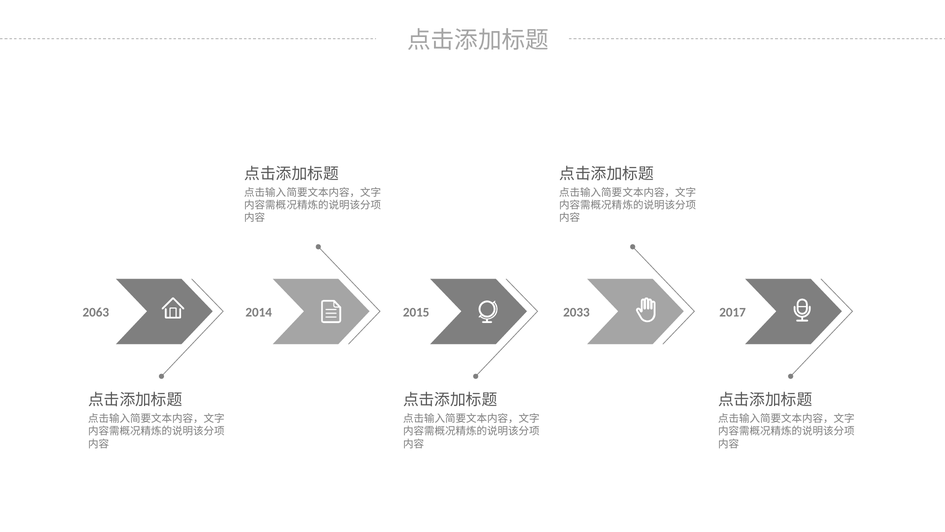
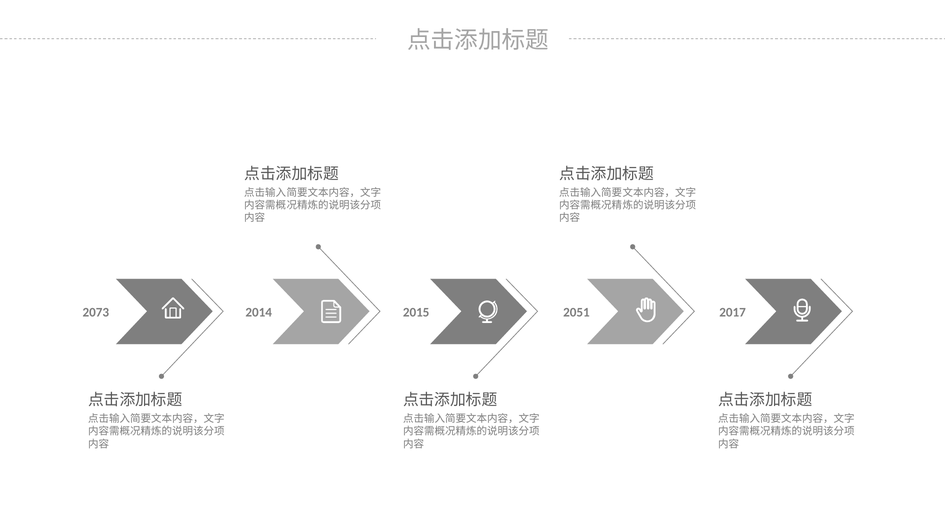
2063: 2063 -> 2073
2033: 2033 -> 2051
